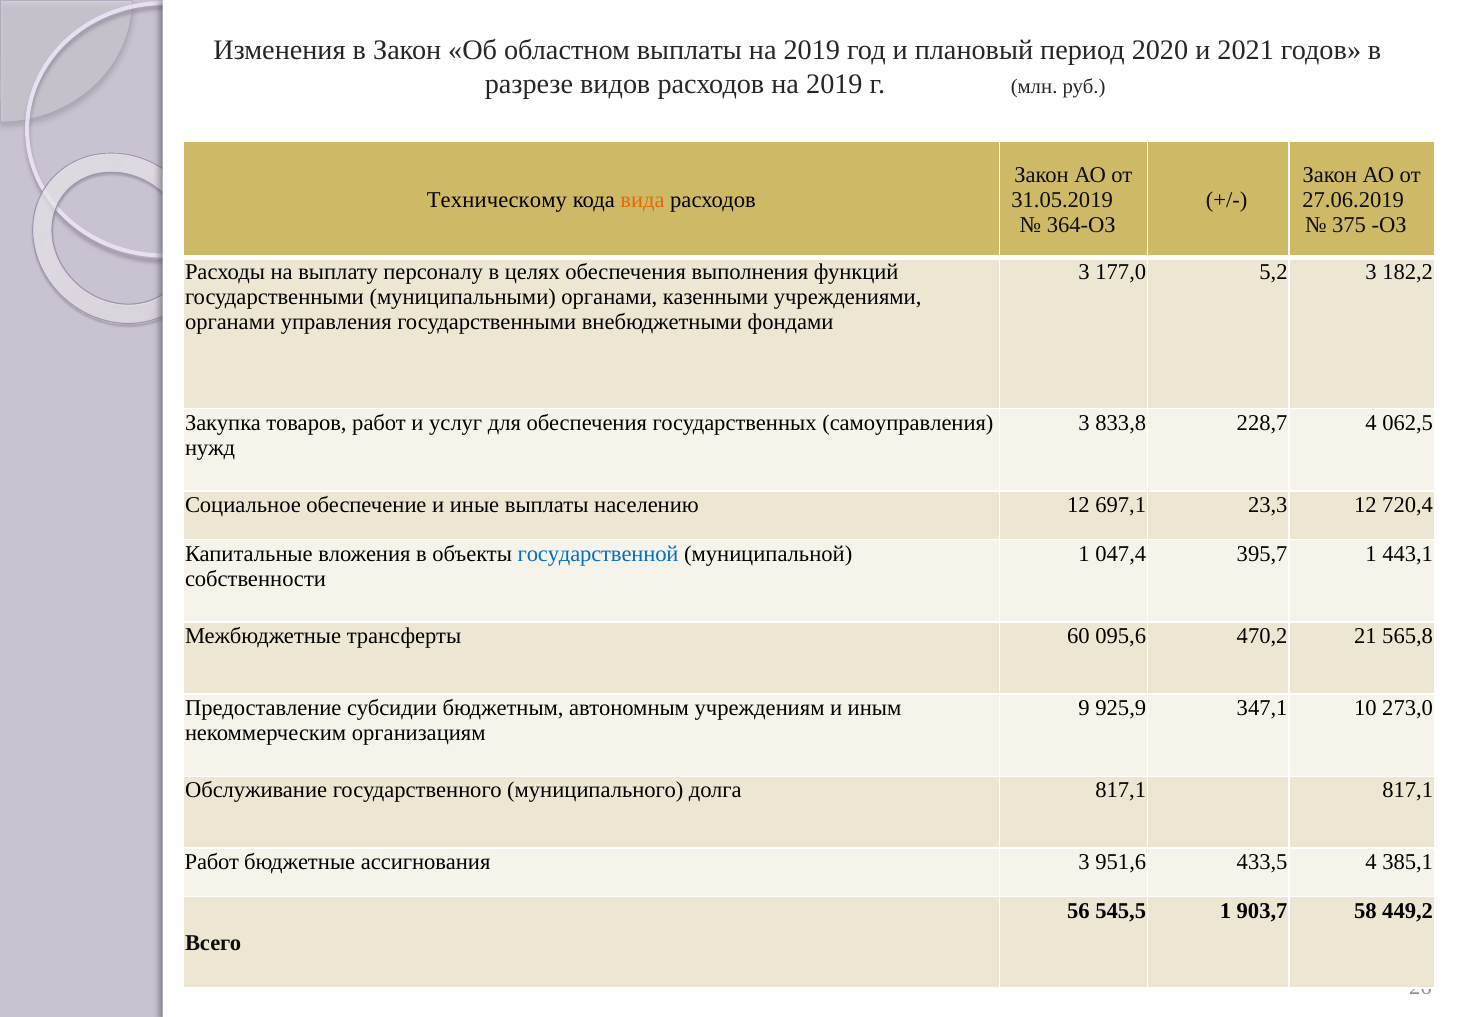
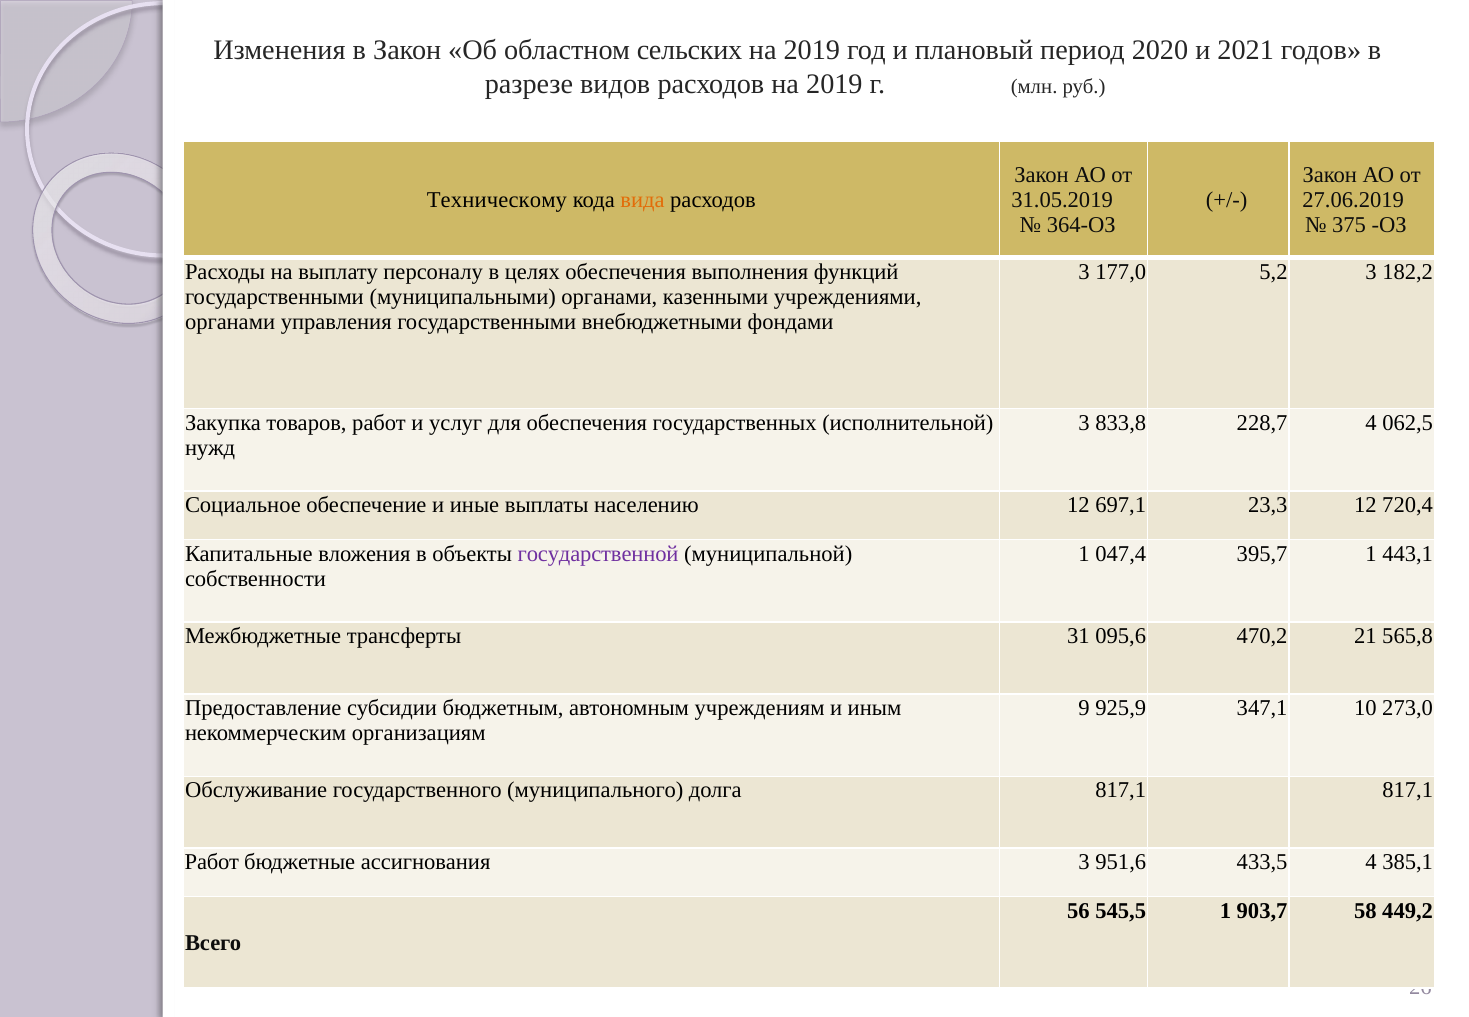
областном выплаты: выплаты -> сельских
самоуправления: самоуправления -> исполнительной
государственной colour: blue -> purple
60: 60 -> 31
